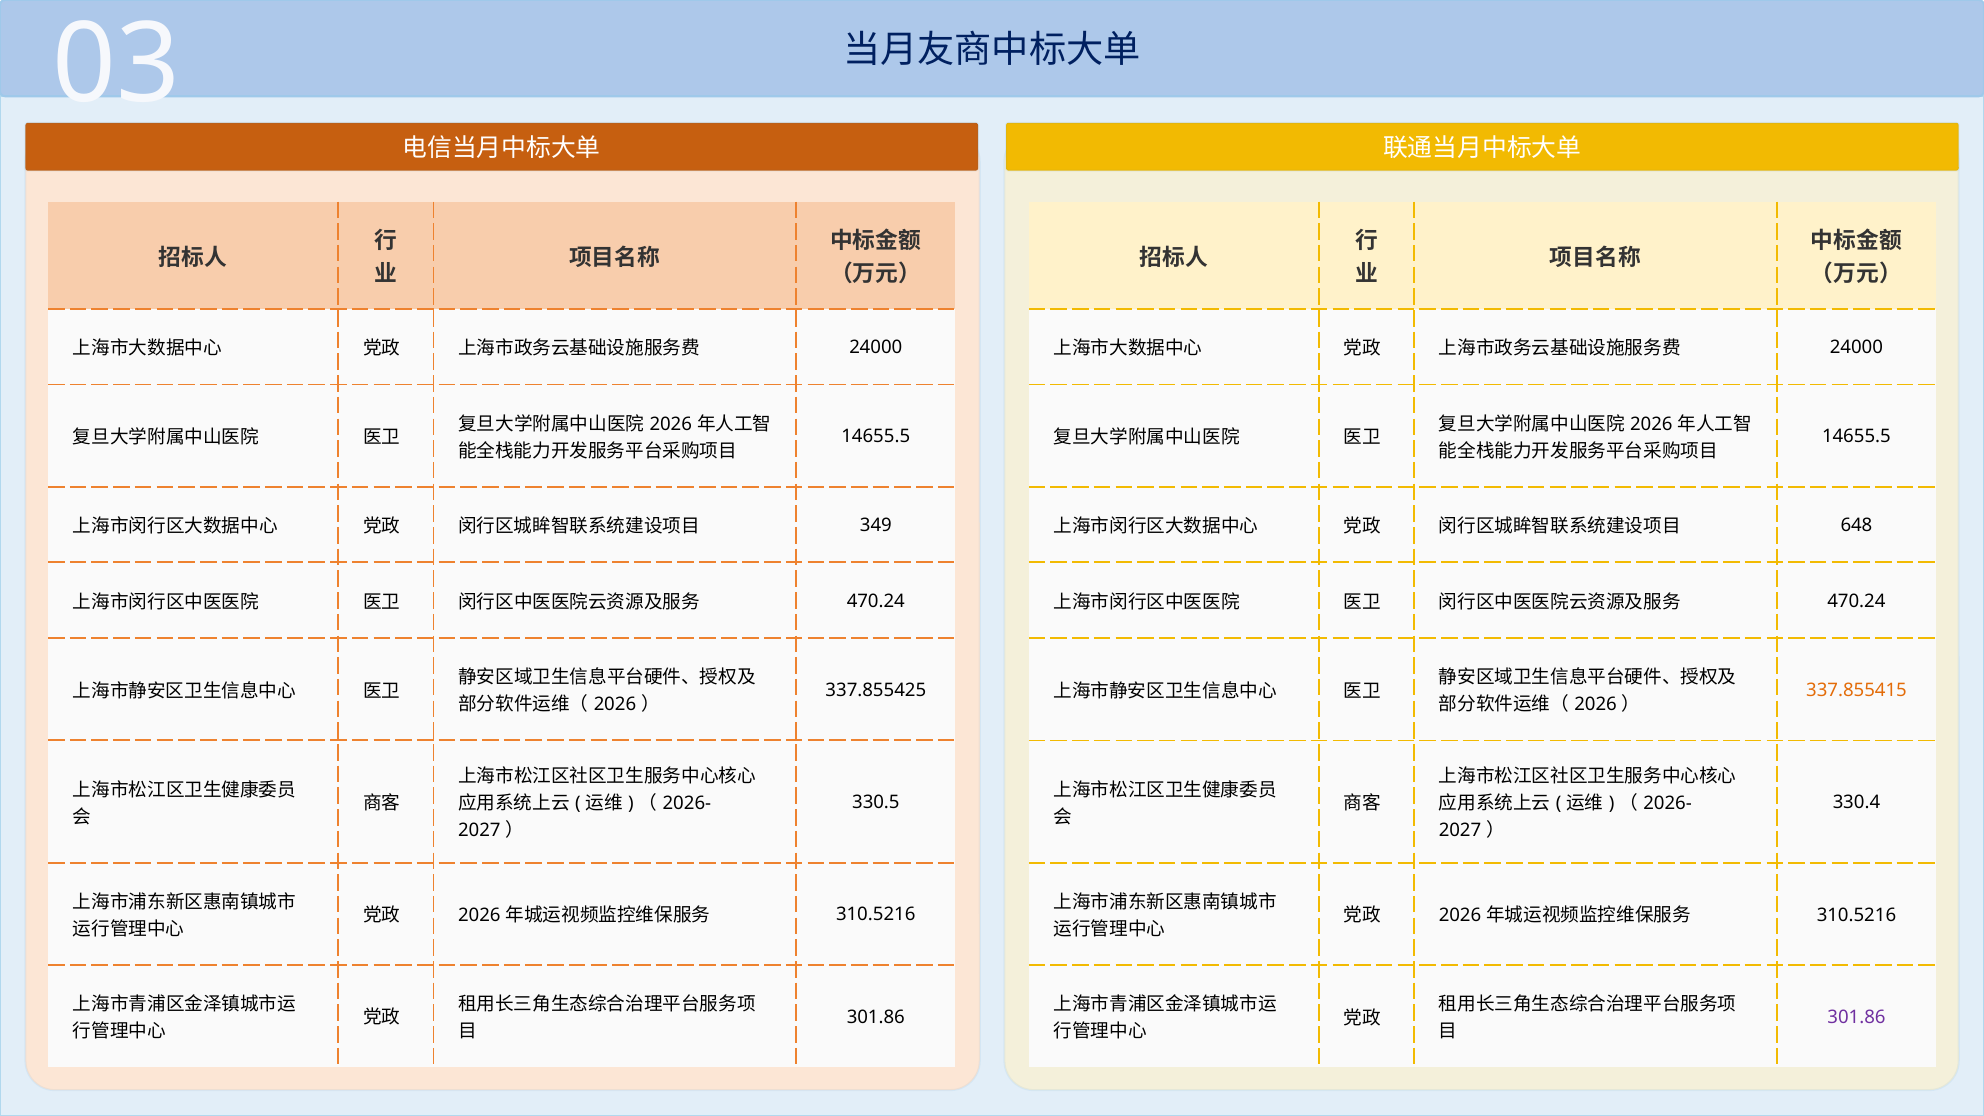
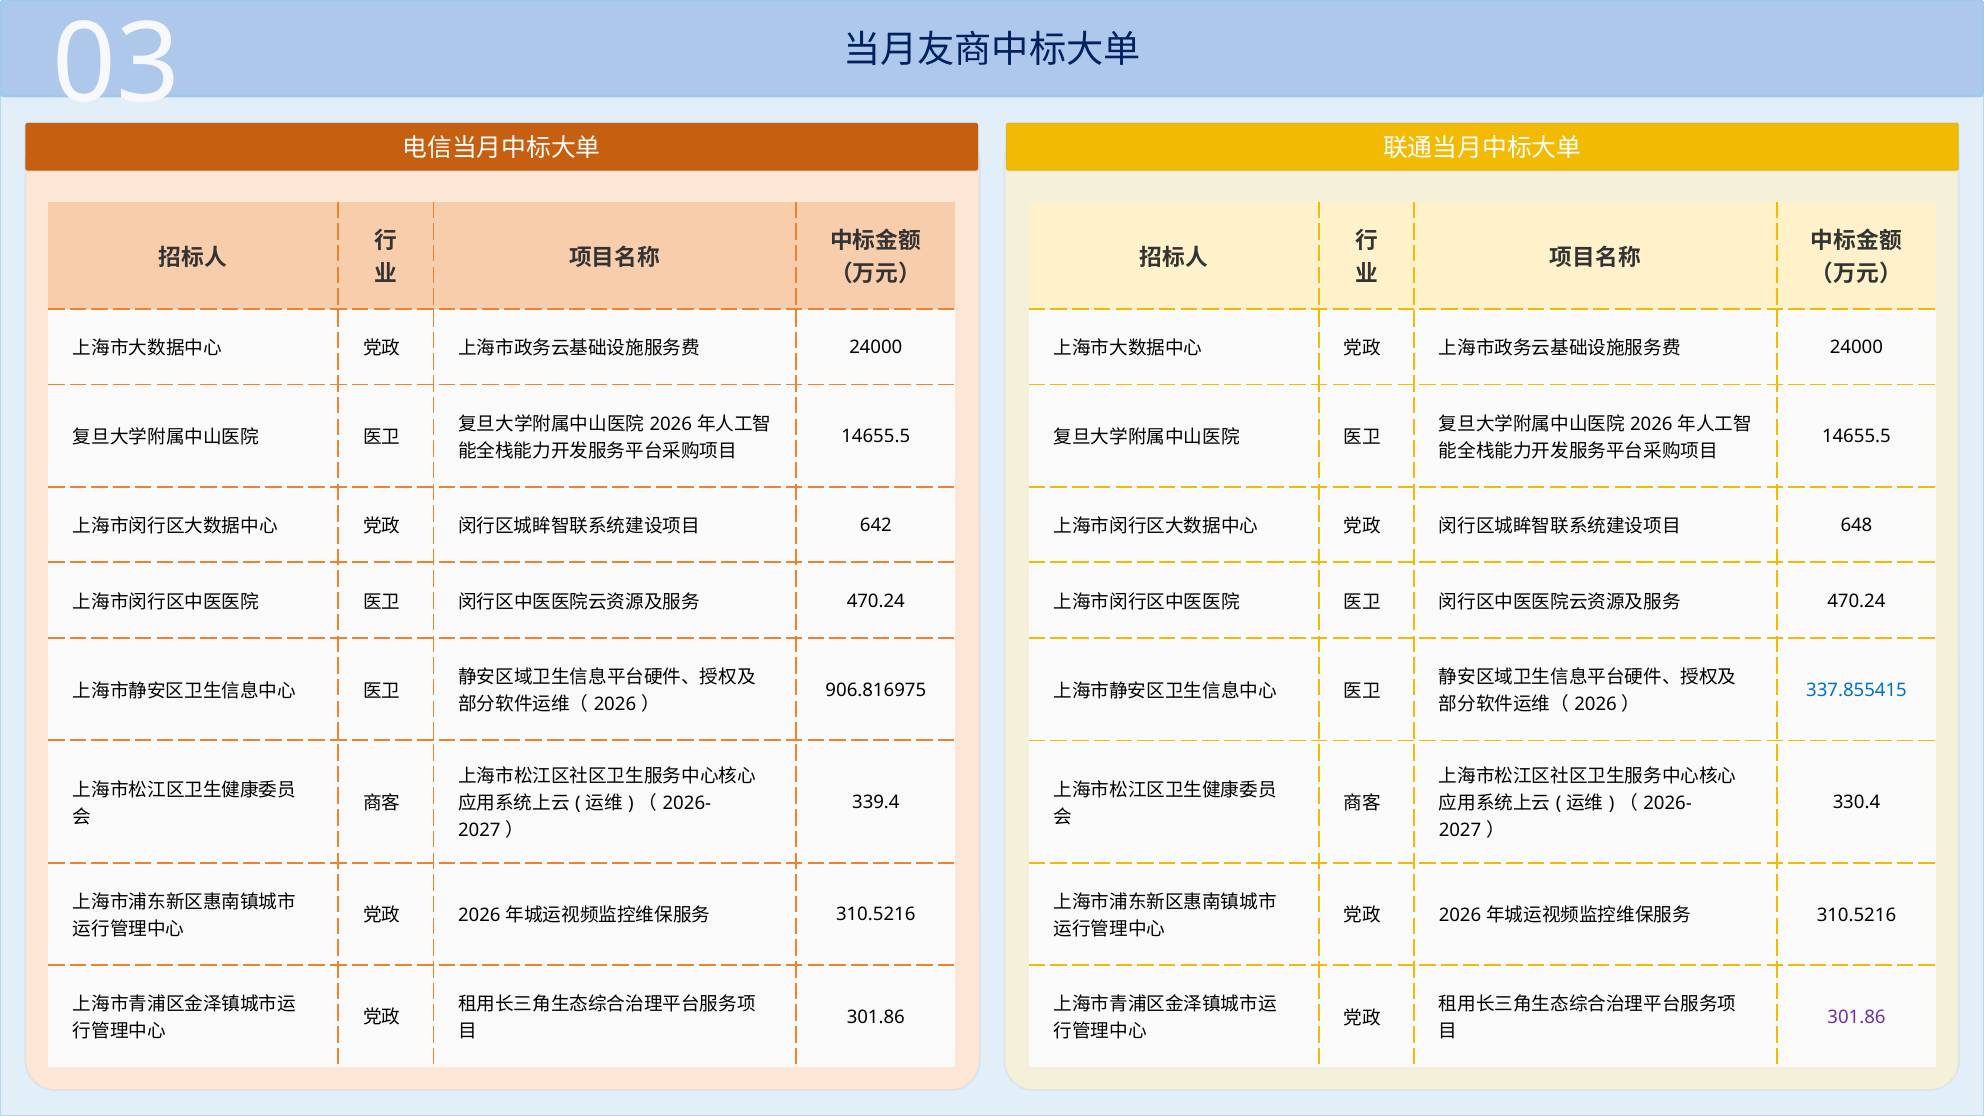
349: 349 -> 642
337.855425: 337.855425 -> 906.816975
337.855415 colour: orange -> blue
330.5: 330.5 -> 339.4
